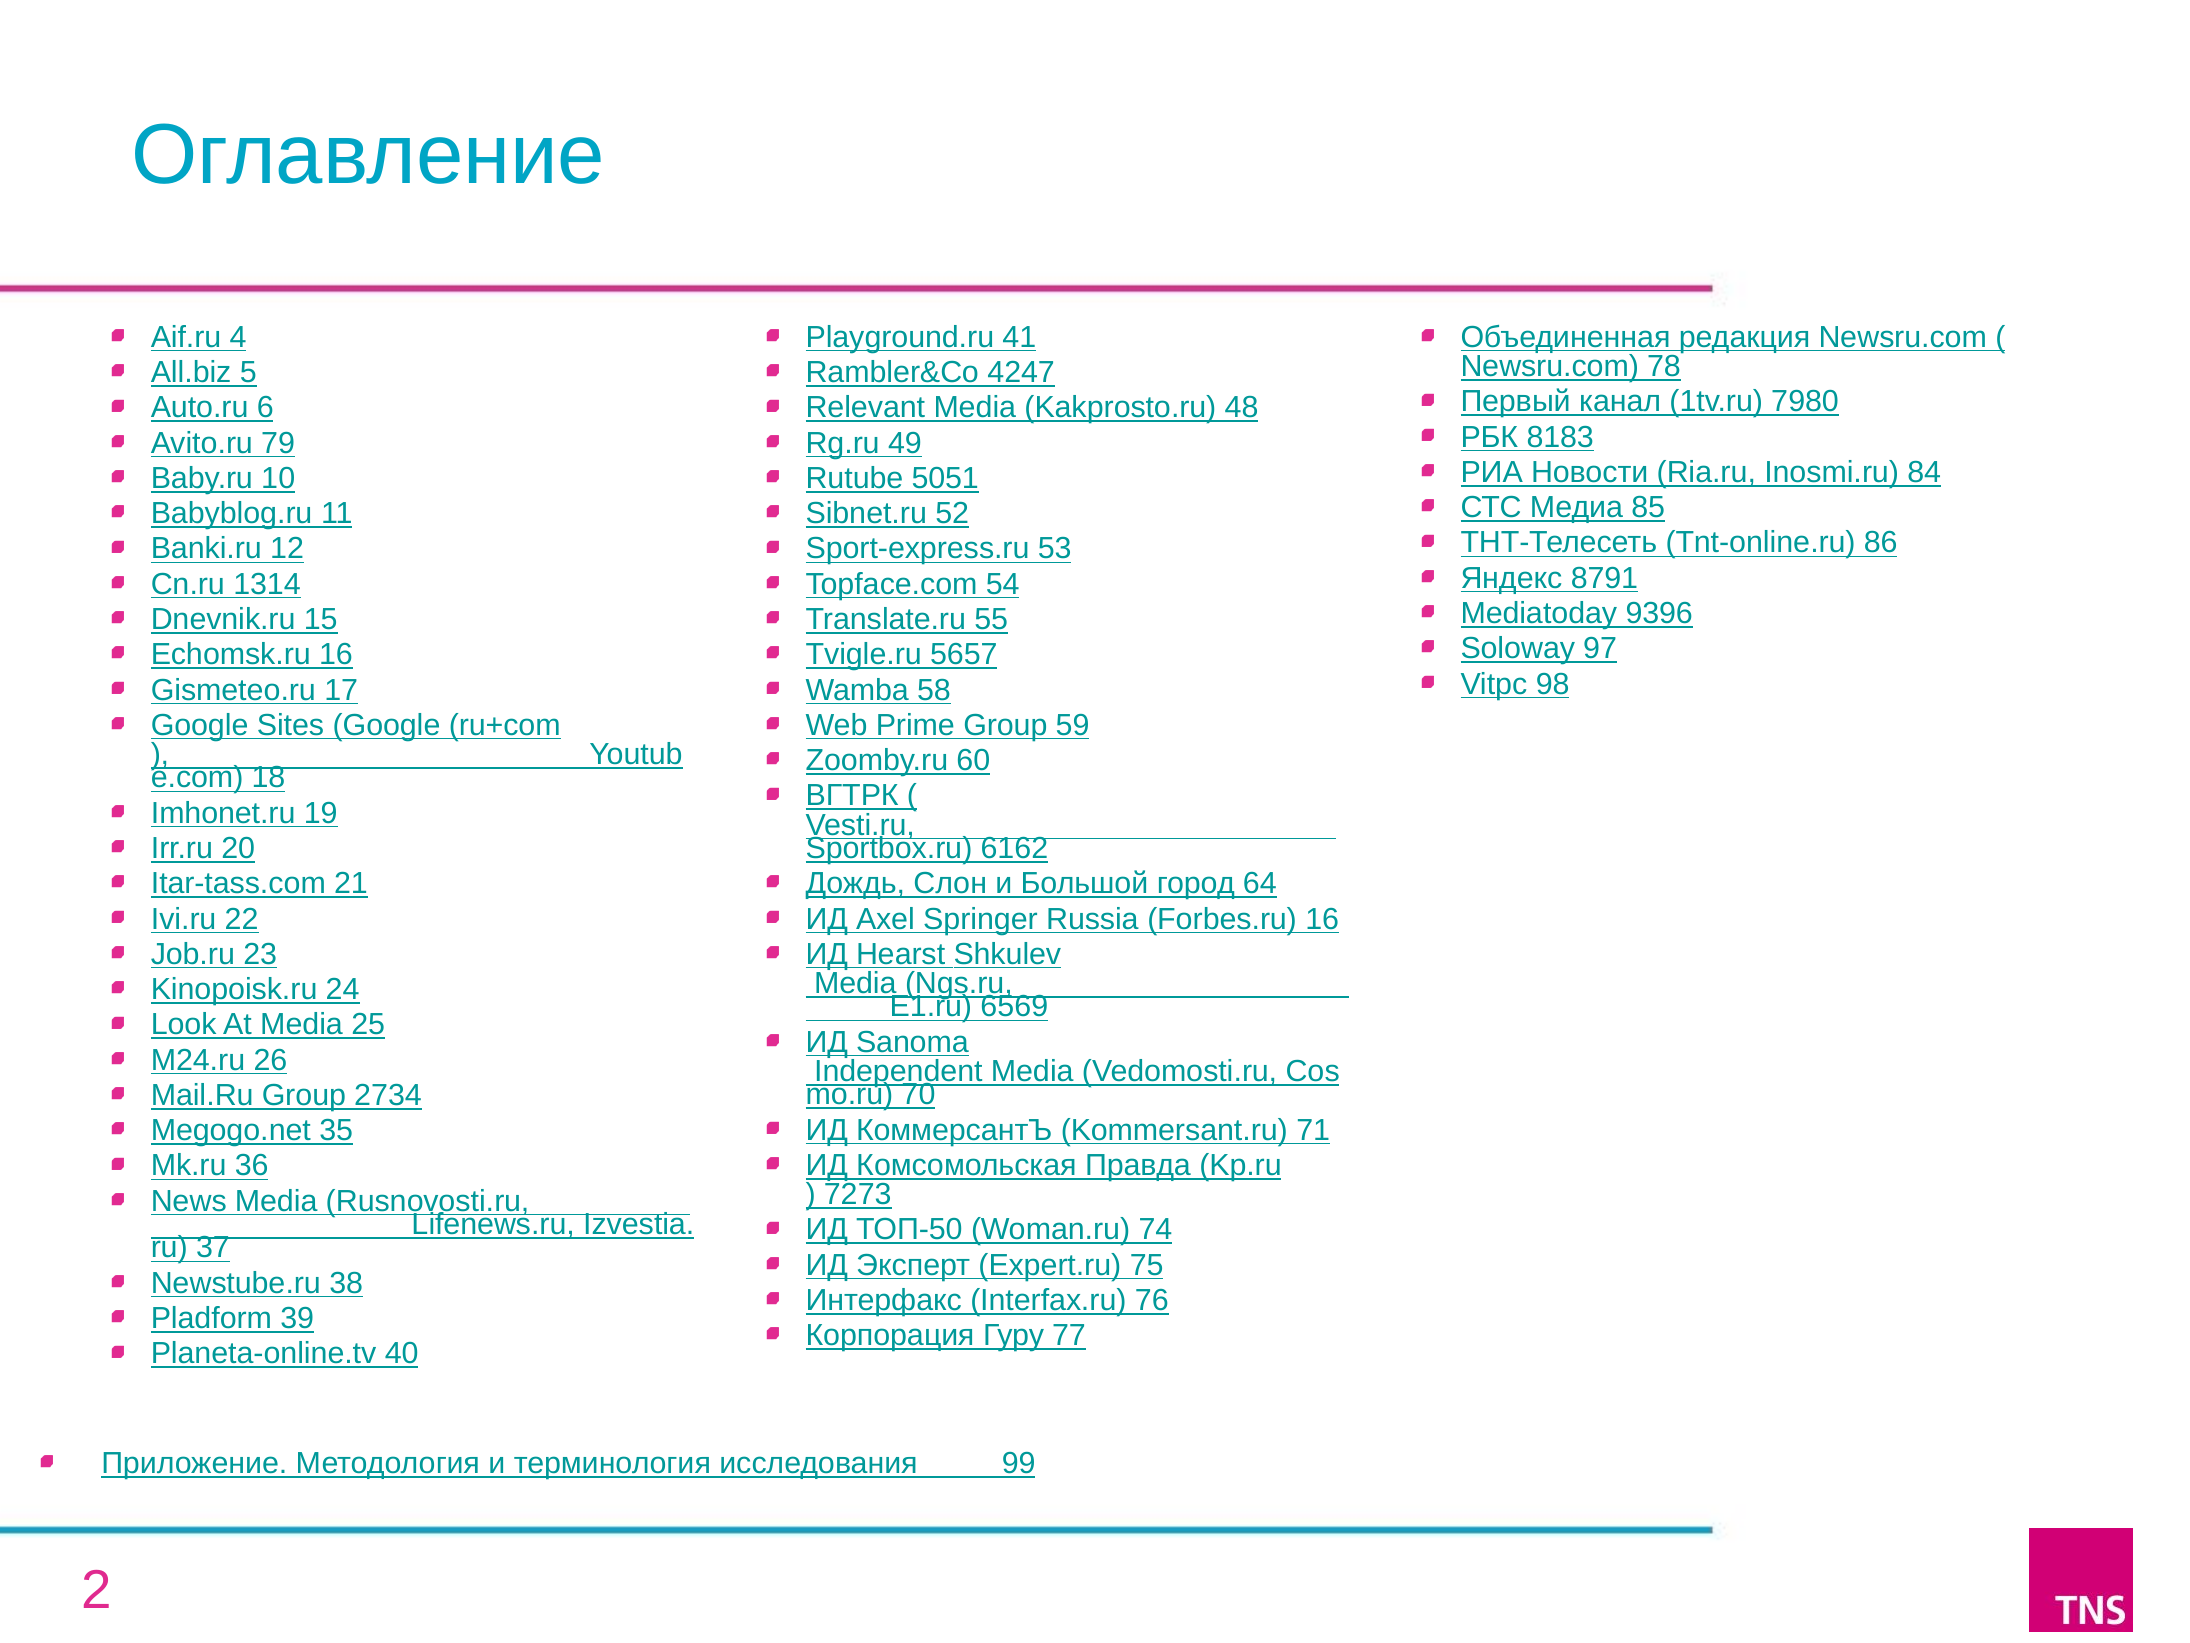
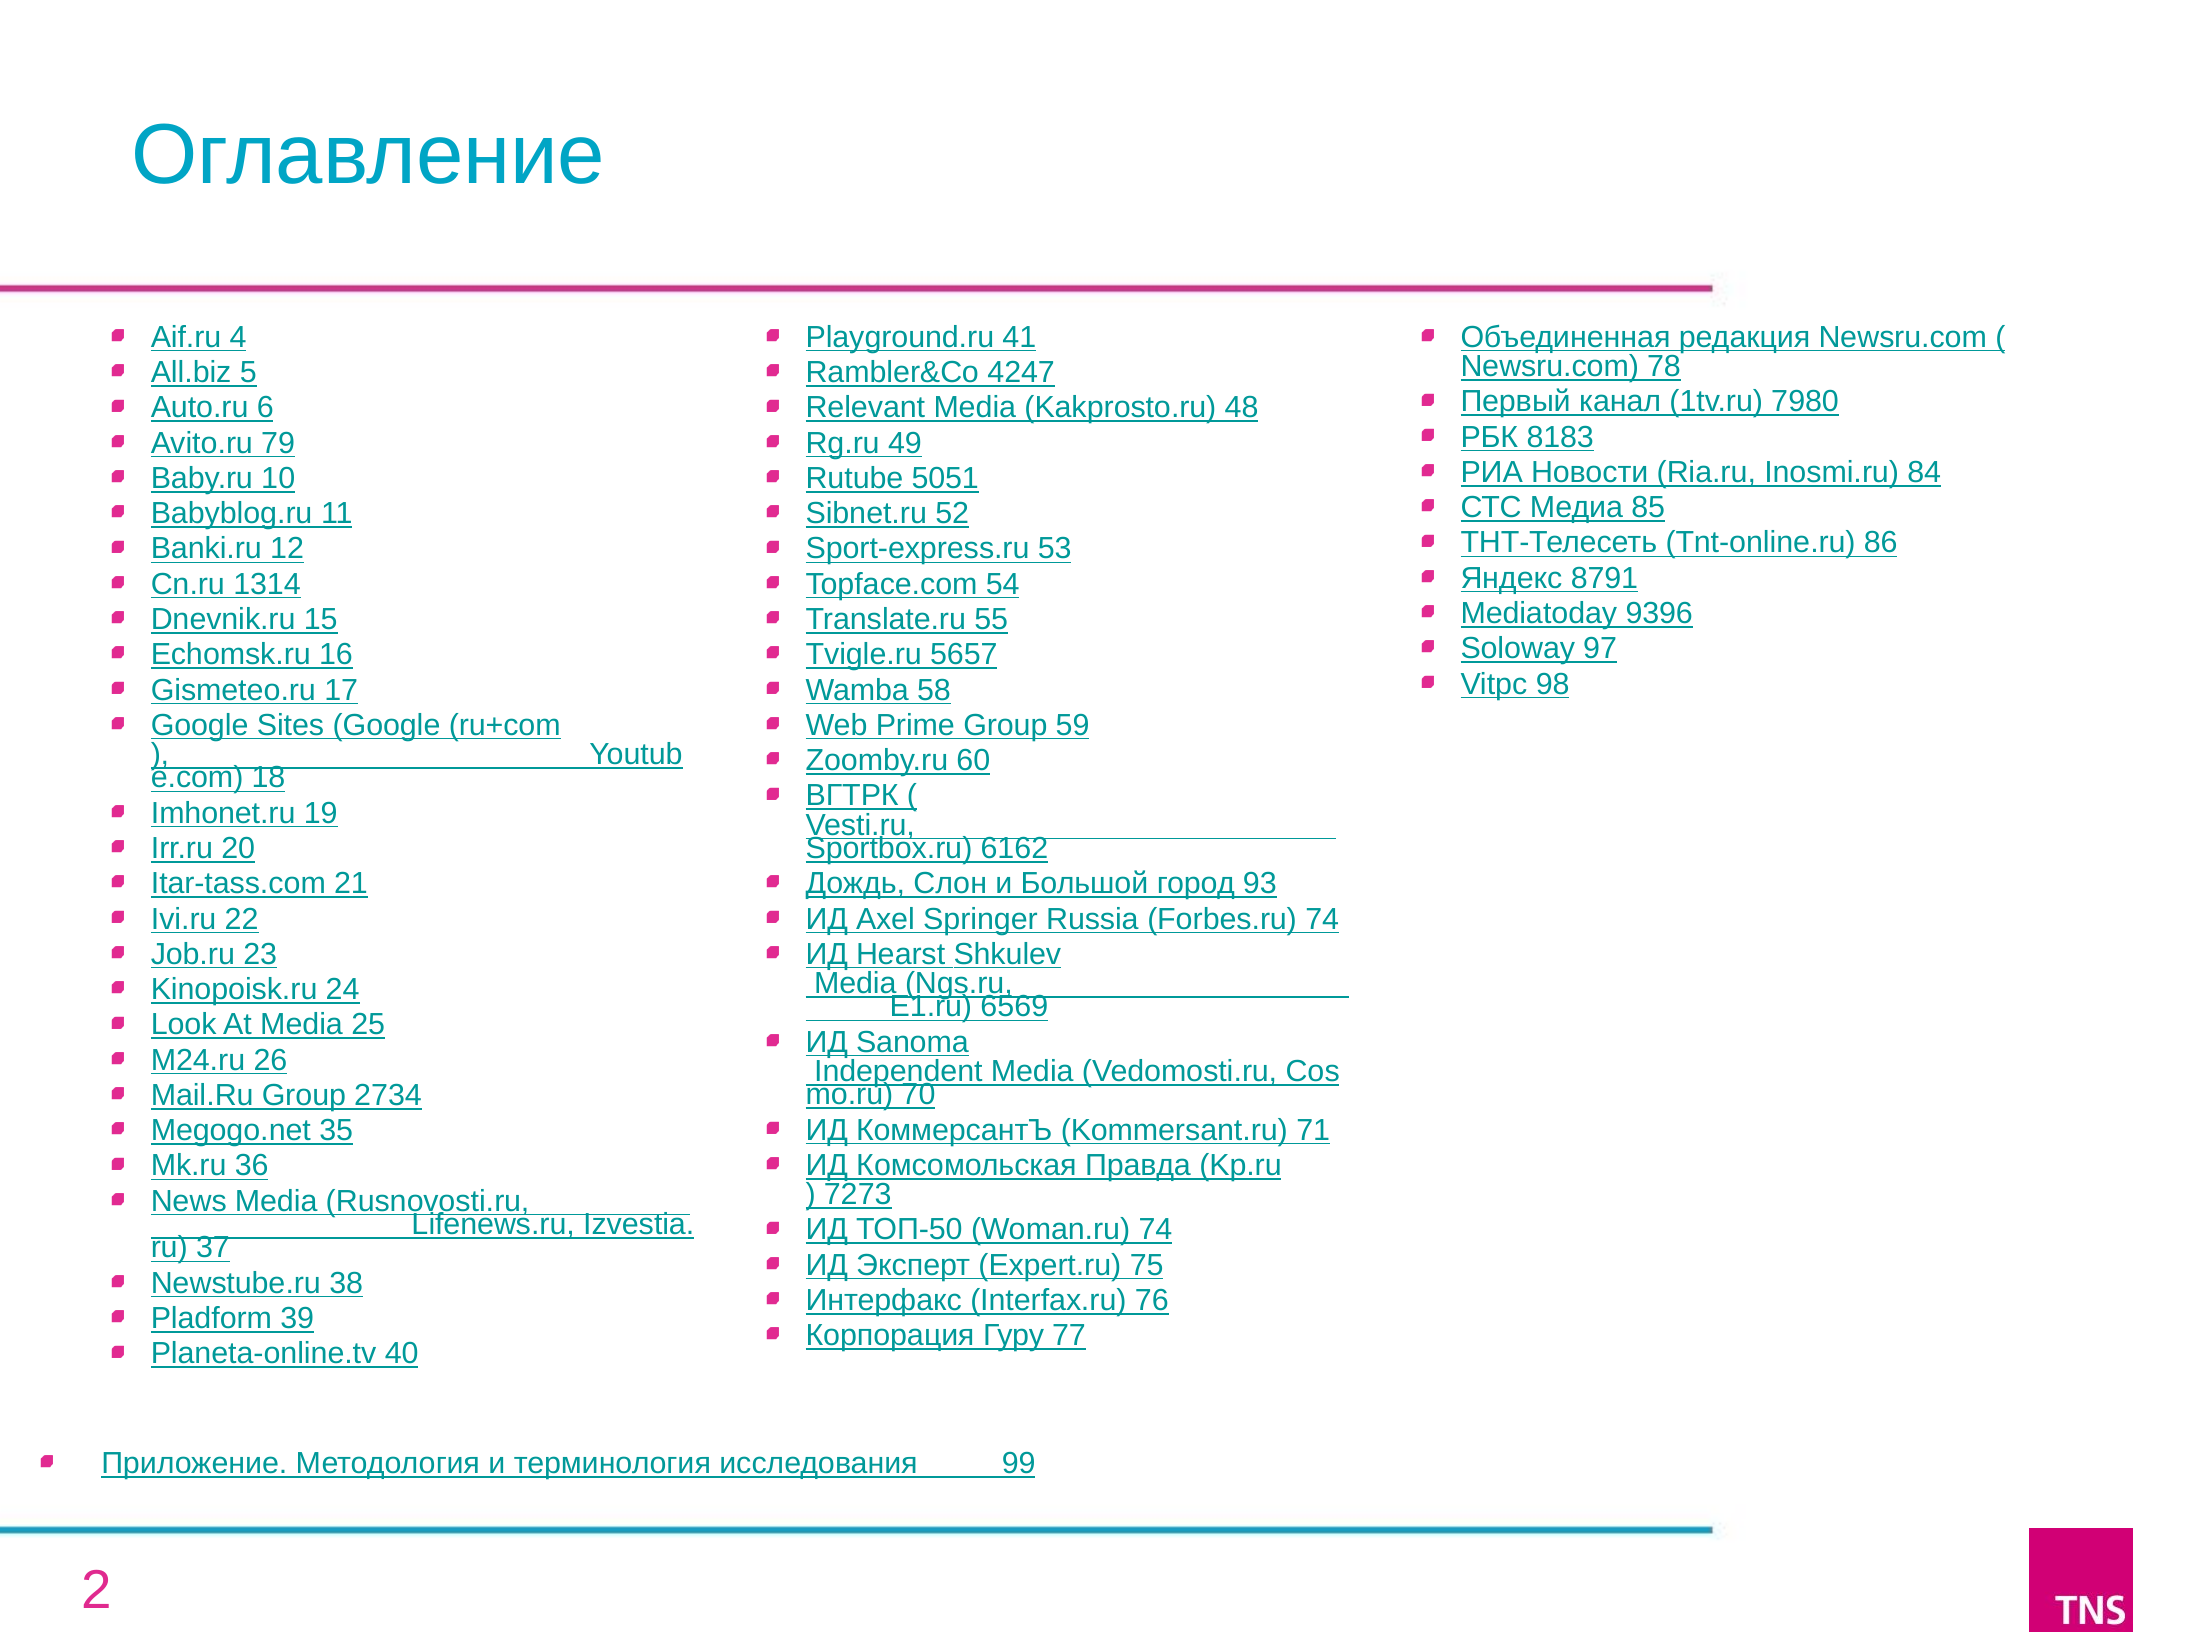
город 64: 64 -> 93
Forbes.ru 16: 16 -> 74
